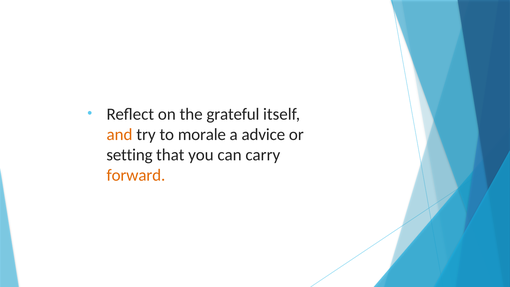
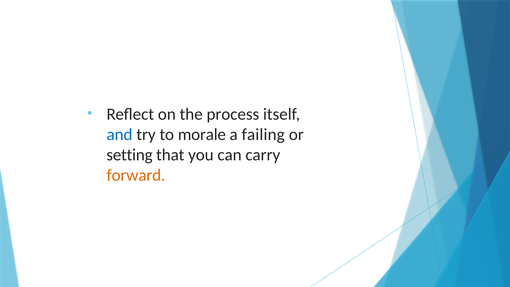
grateful: grateful -> process
and colour: orange -> blue
advice: advice -> failing
